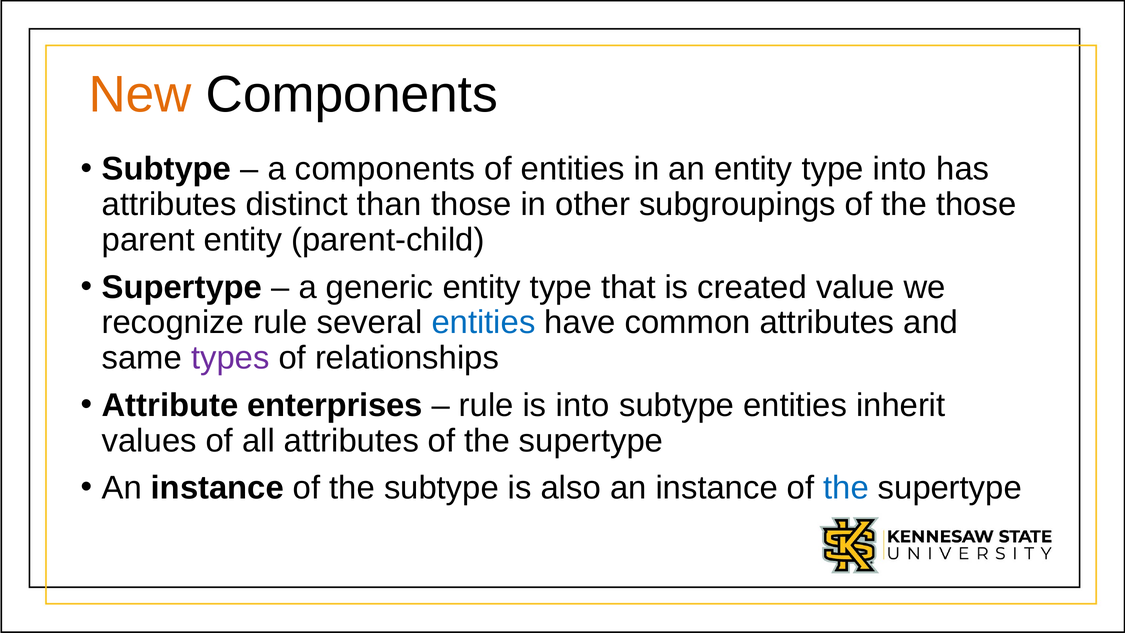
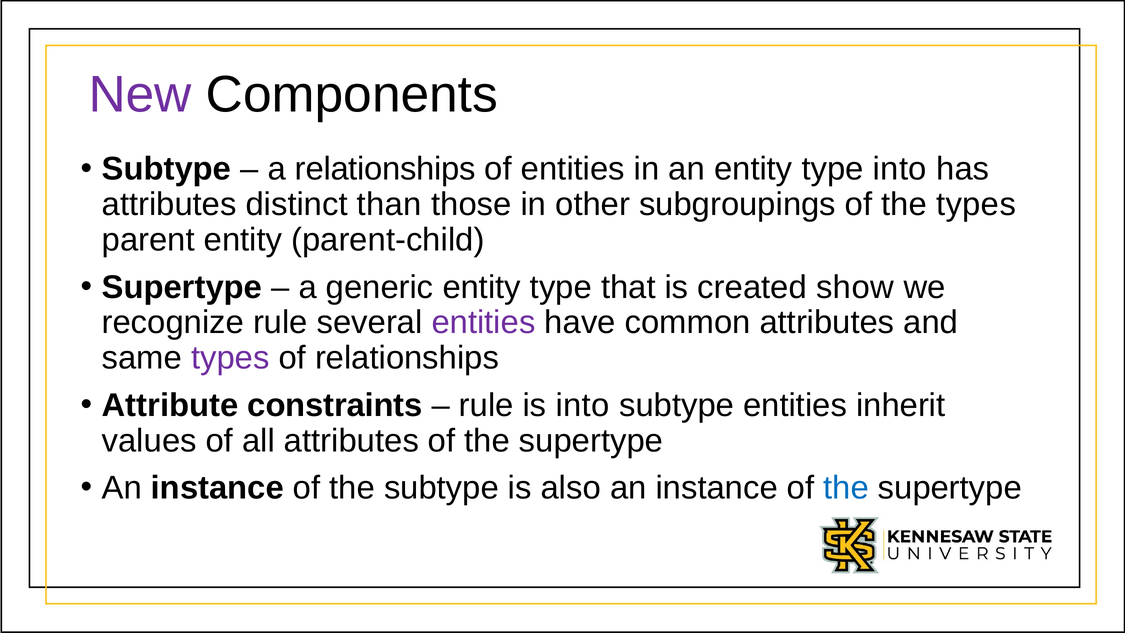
New colour: orange -> purple
a components: components -> relationships
the those: those -> types
value: value -> show
entities at (483, 323) colour: blue -> purple
enterprises: enterprises -> constraints
